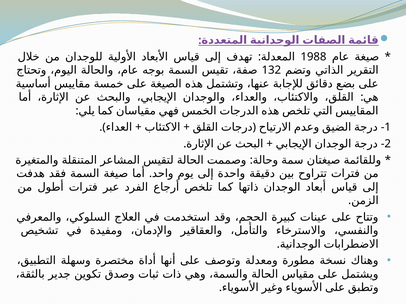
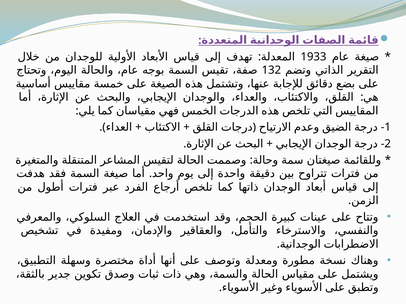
1988: 1988 -> 1933
